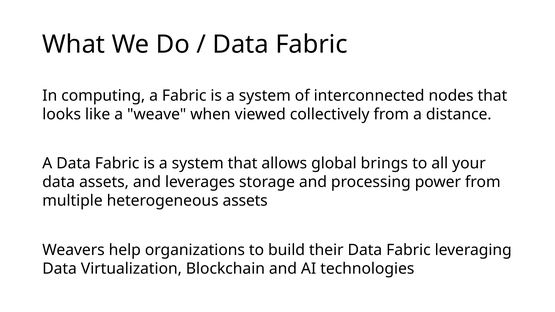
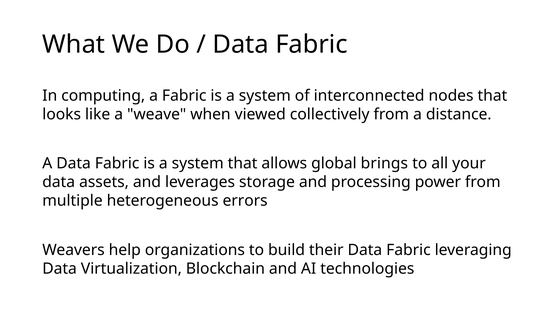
heterogeneous assets: assets -> errors
